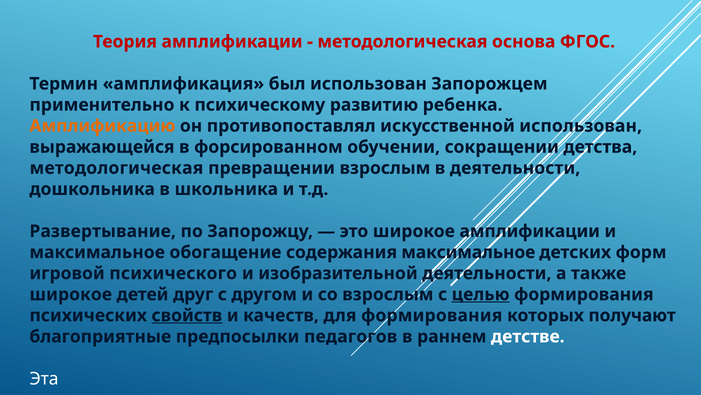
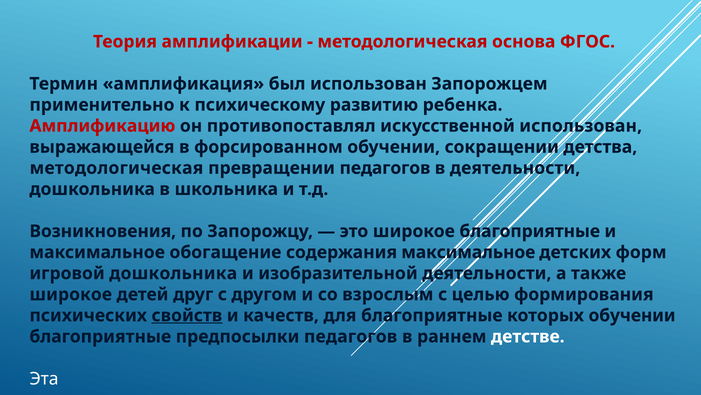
Амплификацию colour: orange -> red
превращении взрослым: взрослым -> педагогов
Развертывание: Развертывание -> Возникновения
широкое амплификации: амплификации -> благоприятные
игровой психического: психического -> дошкольника
целью underline: present -> none
для формирования: формирования -> благоприятные
которых получают: получают -> обучении
